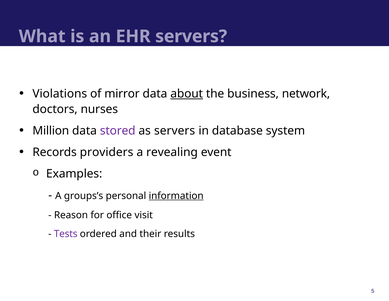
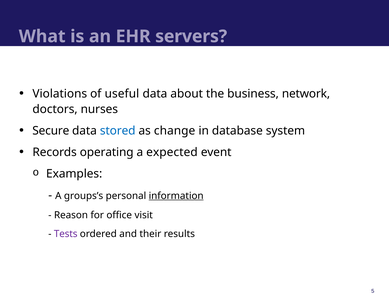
mirror: mirror -> useful
about underline: present -> none
Million: Million -> Secure
stored colour: purple -> blue
as servers: servers -> change
providers: providers -> operating
revealing: revealing -> expected
